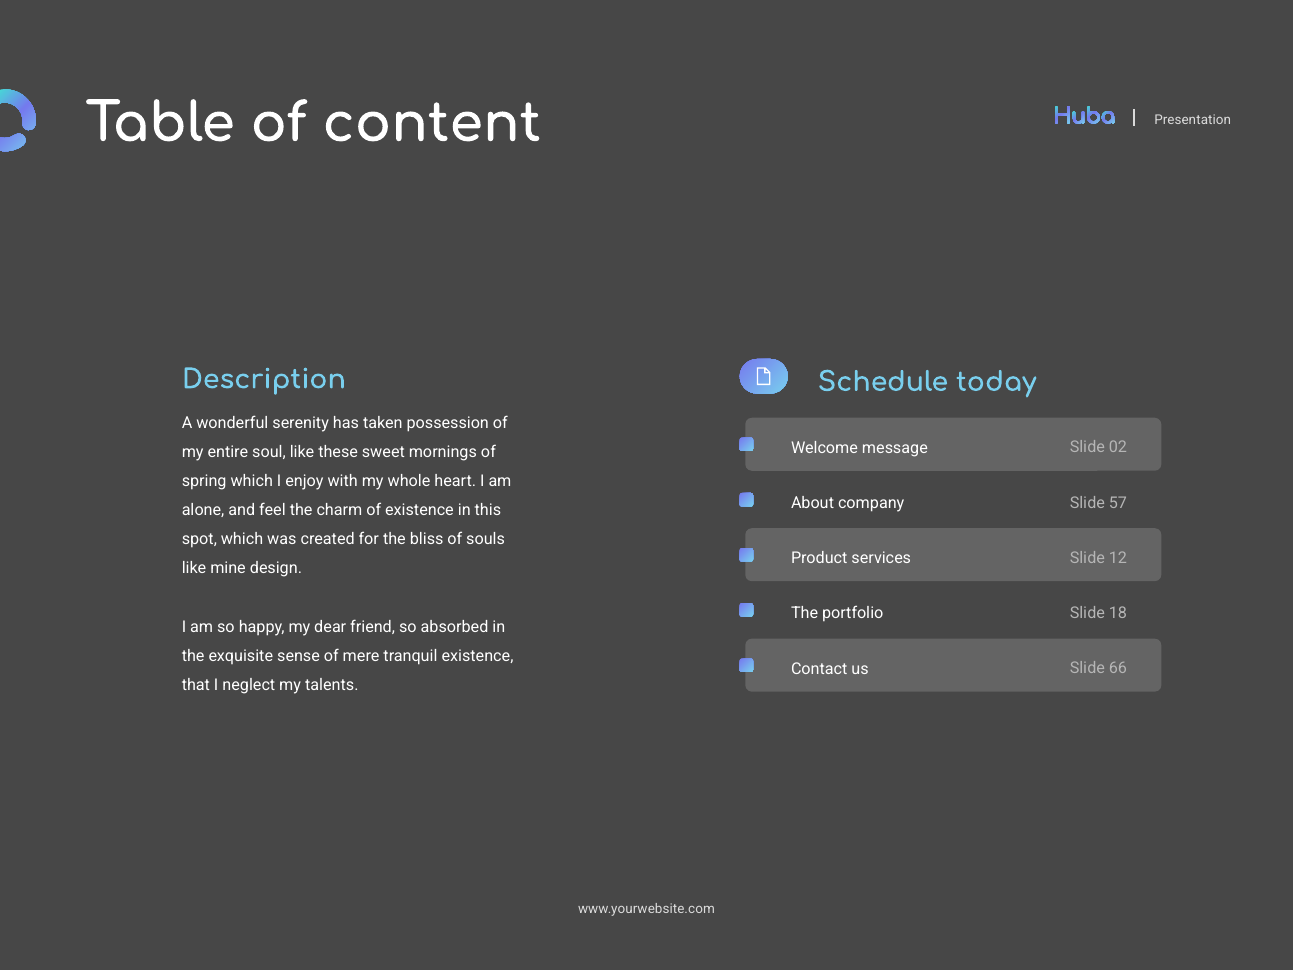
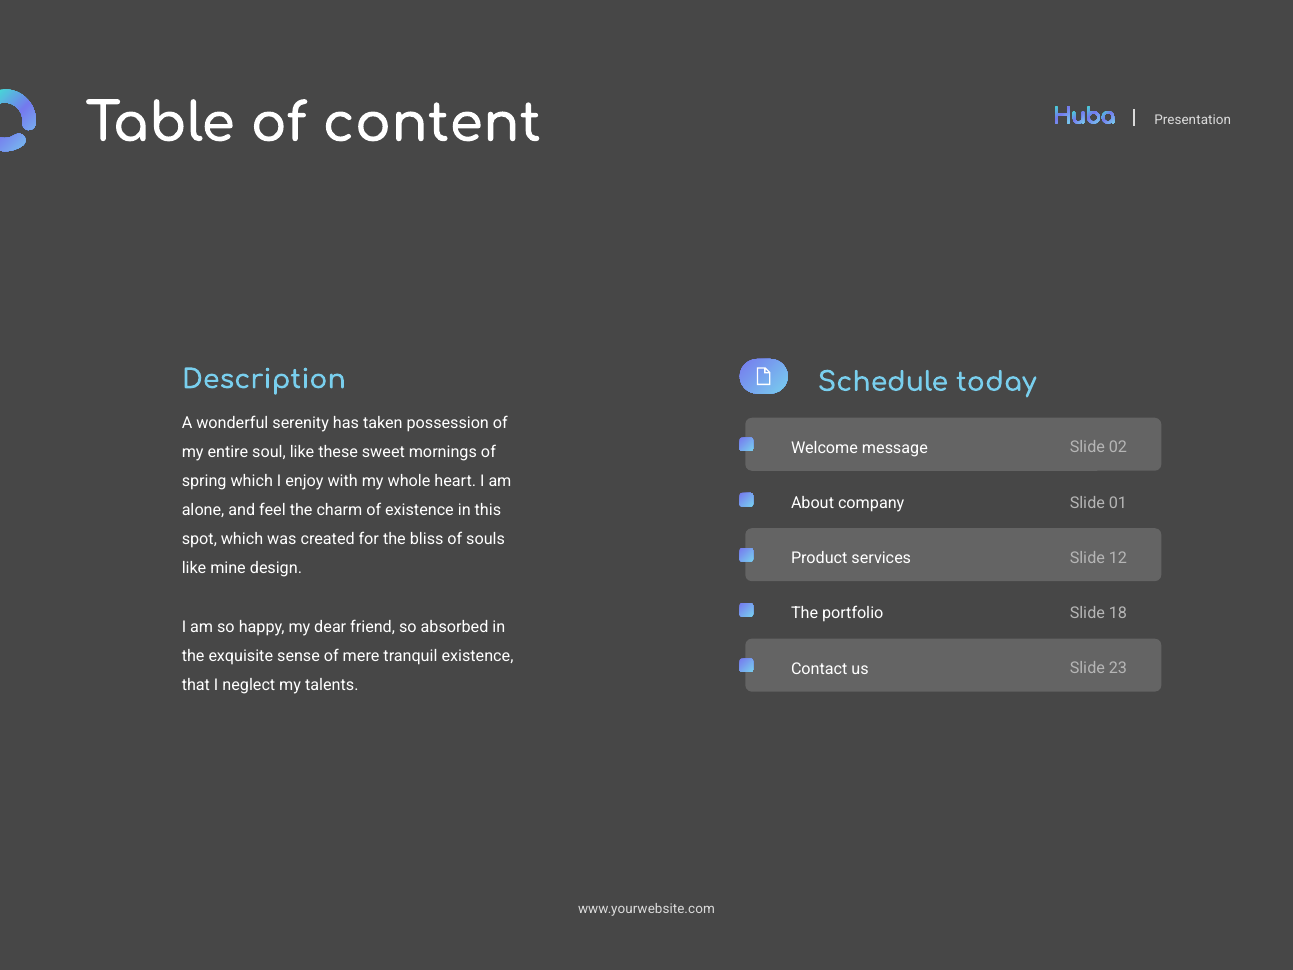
57: 57 -> 01
66: 66 -> 23
